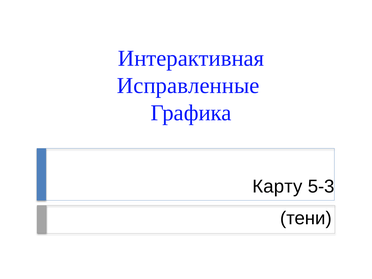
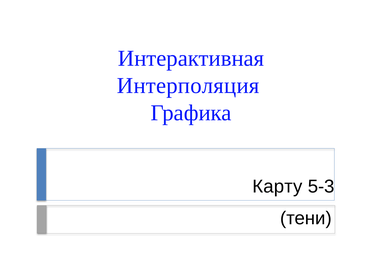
Исправленные: Исправленные -> Интерполяция
